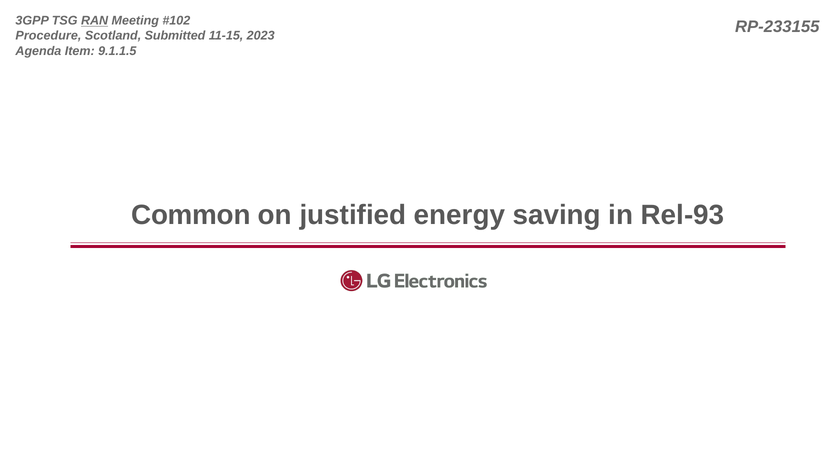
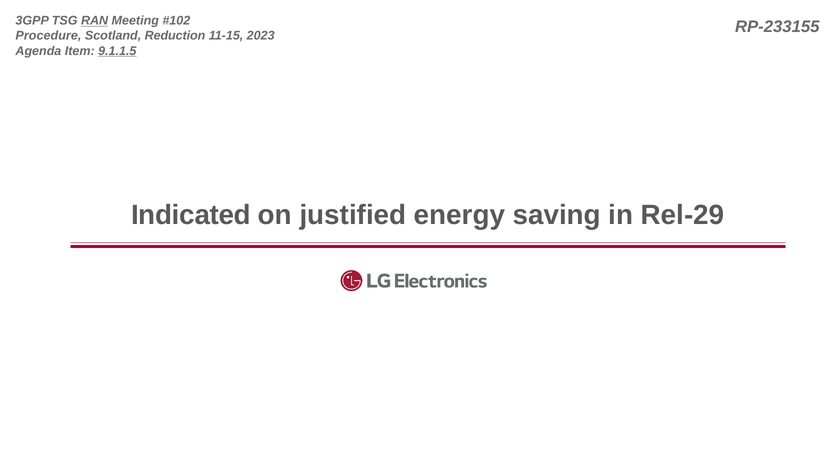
Submitted: Submitted -> Reduction
9.1.1.5 underline: none -> present
Common: Common -> Indicated
Rel-93: Rel-93 -> Rel-29
